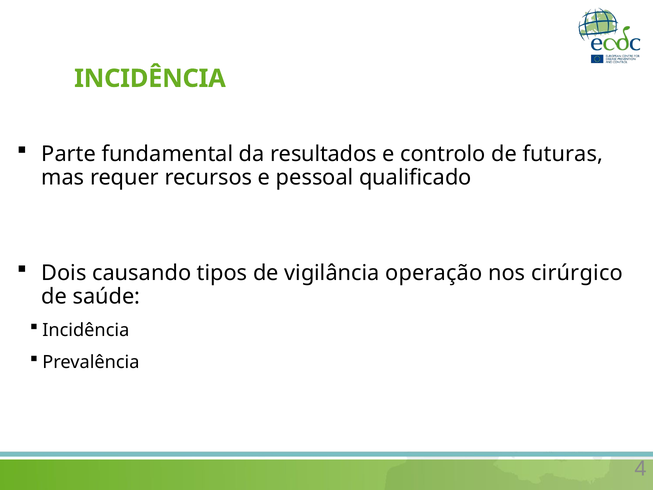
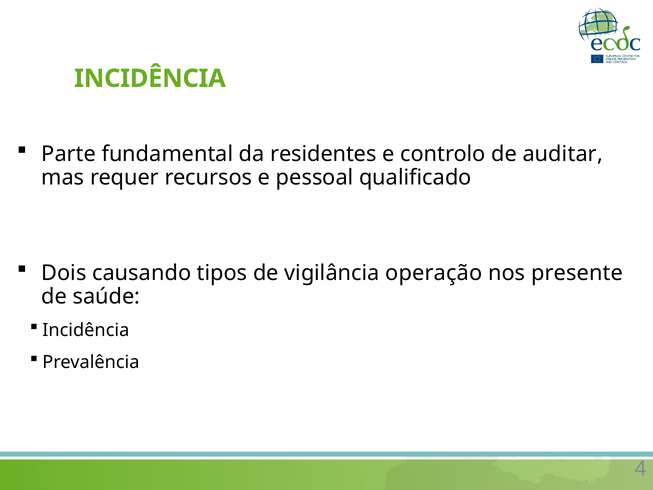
resultados: resultados -> residentes
futuras: futuras -> auditar
cirúrgico: cirúrgico -> presente
